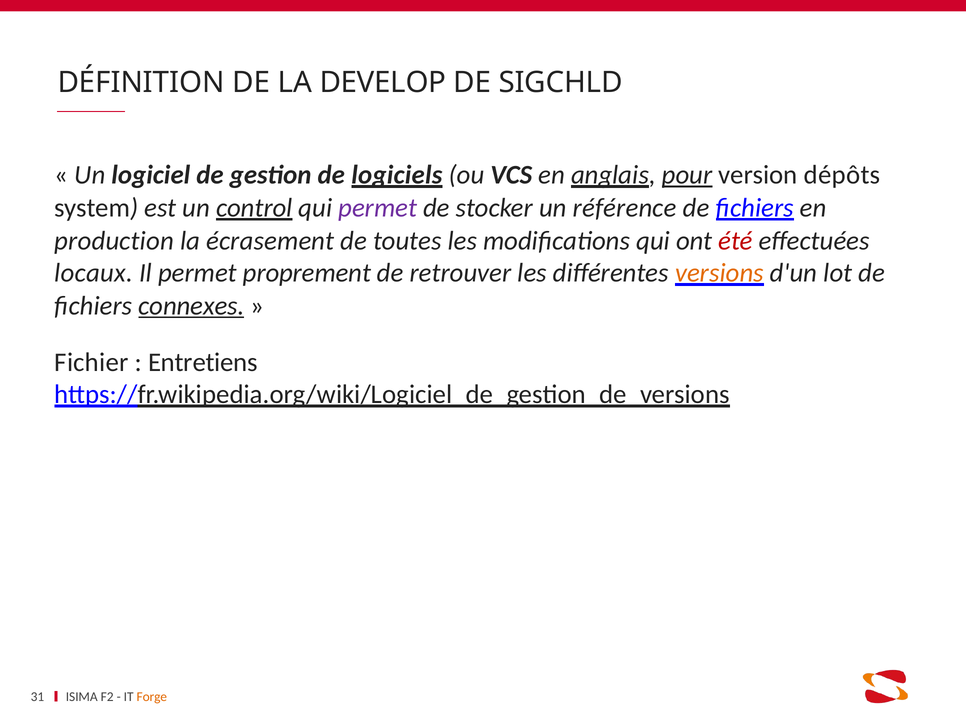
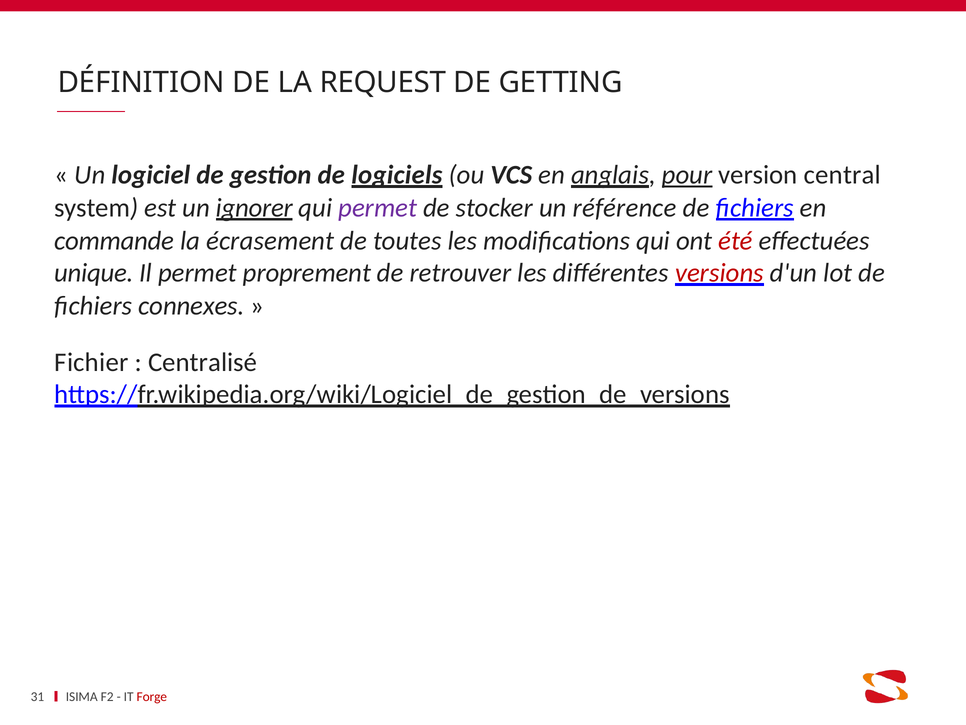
DEVELOP: DEVELOP -> REQUEST
SIGCHLD: SIGCHLD -> GETTING
dépôts: dépôts -> central
control: control -> ignorer
production: production -> commande
locaux: locaux -> unique
versions colour: orange -> red
connexes underline: present -> none
Entretiens: Entretiens -> Centralisé
Forge colour: orange -> red
